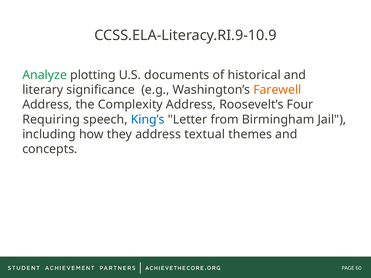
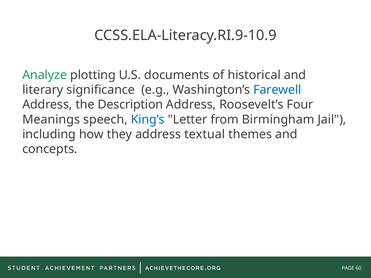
Farewell colour: orange -> blue
Complexity: Complexity -> Description
Requiring: Requiring -> Meanings
